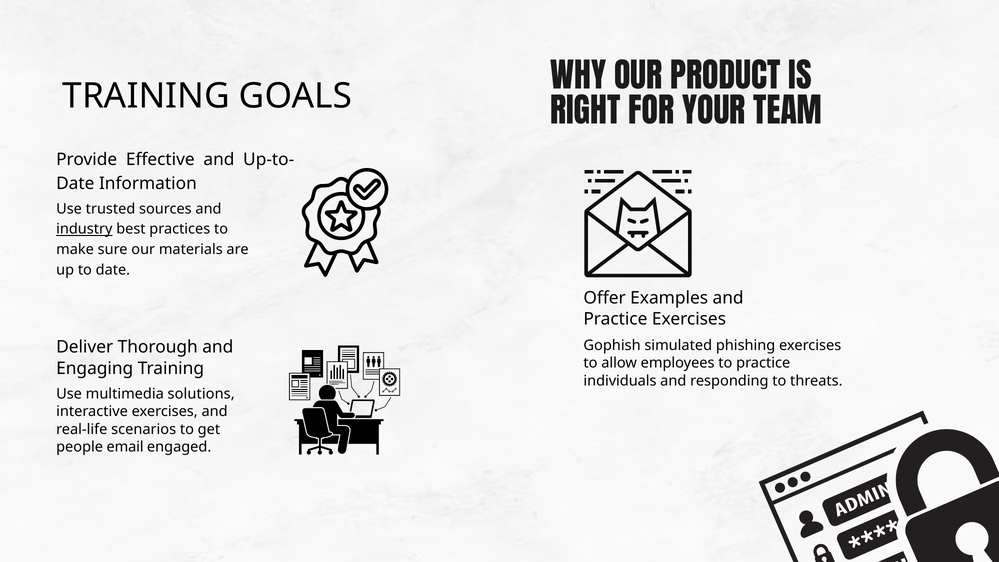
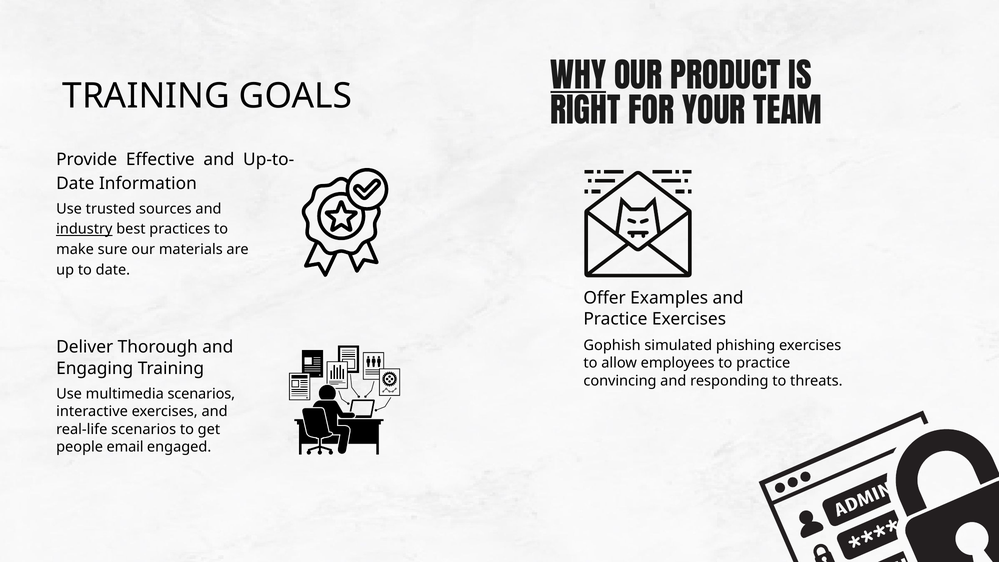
WHY underline: none -> present
individuals: individuals -> convincing
multimedia solutions: solutions -> scenarios
